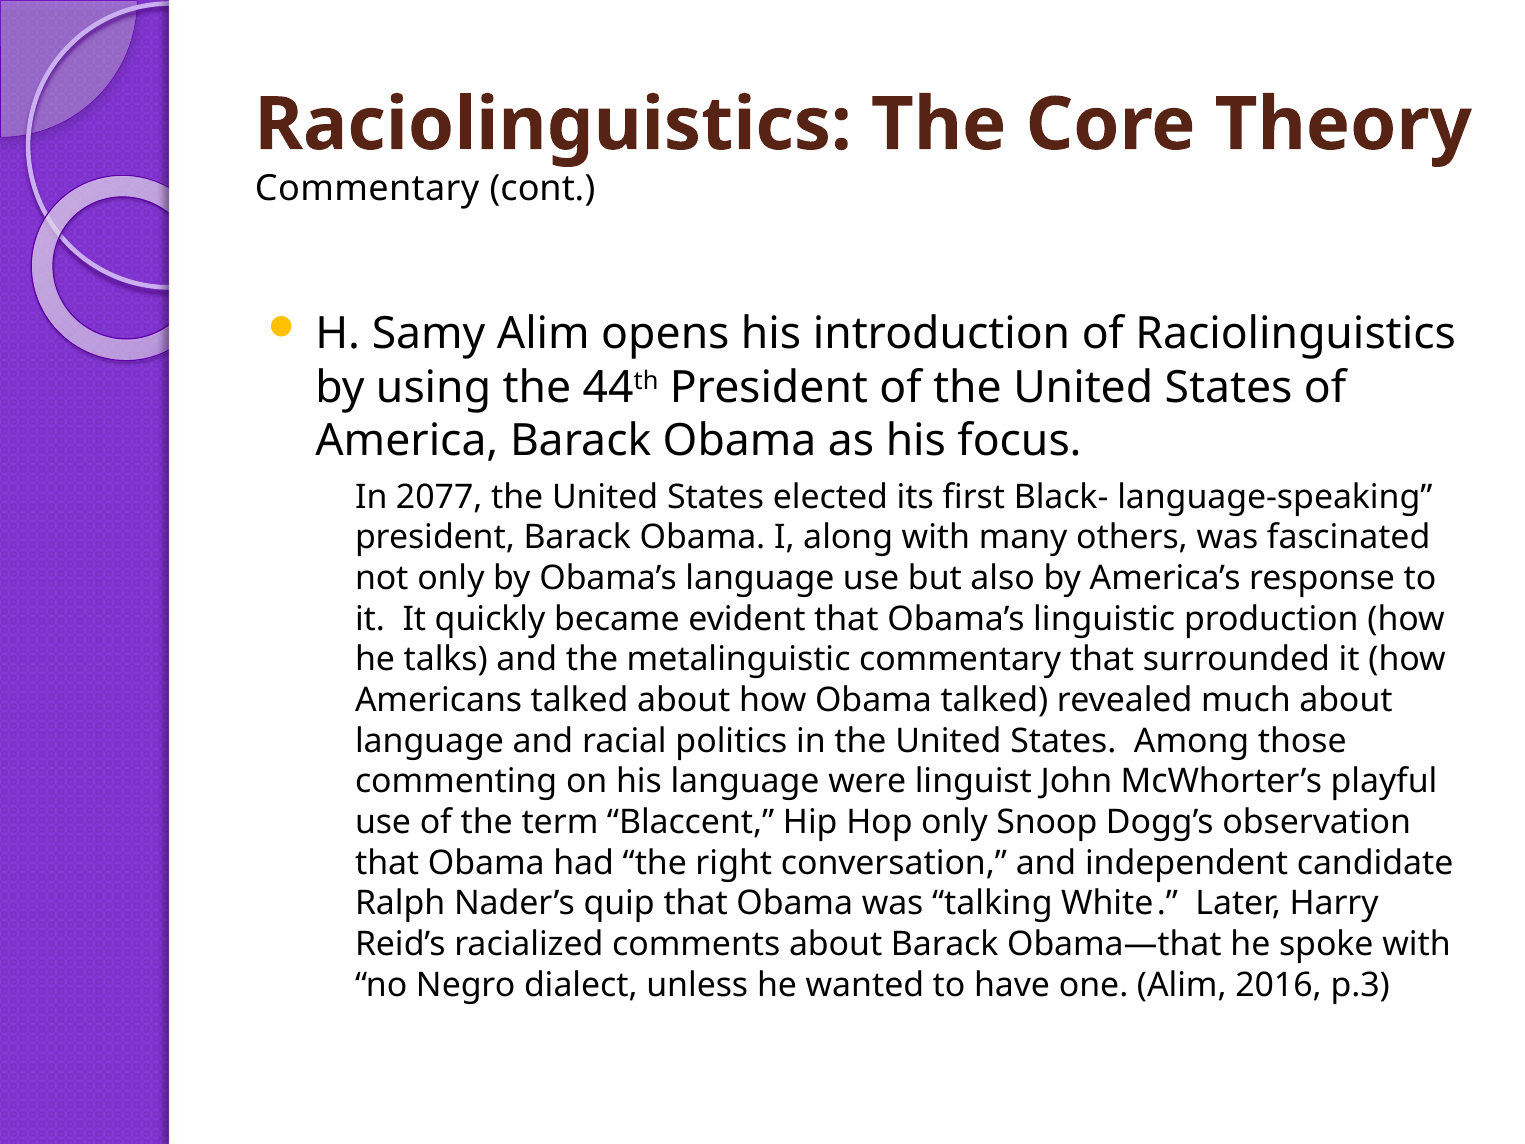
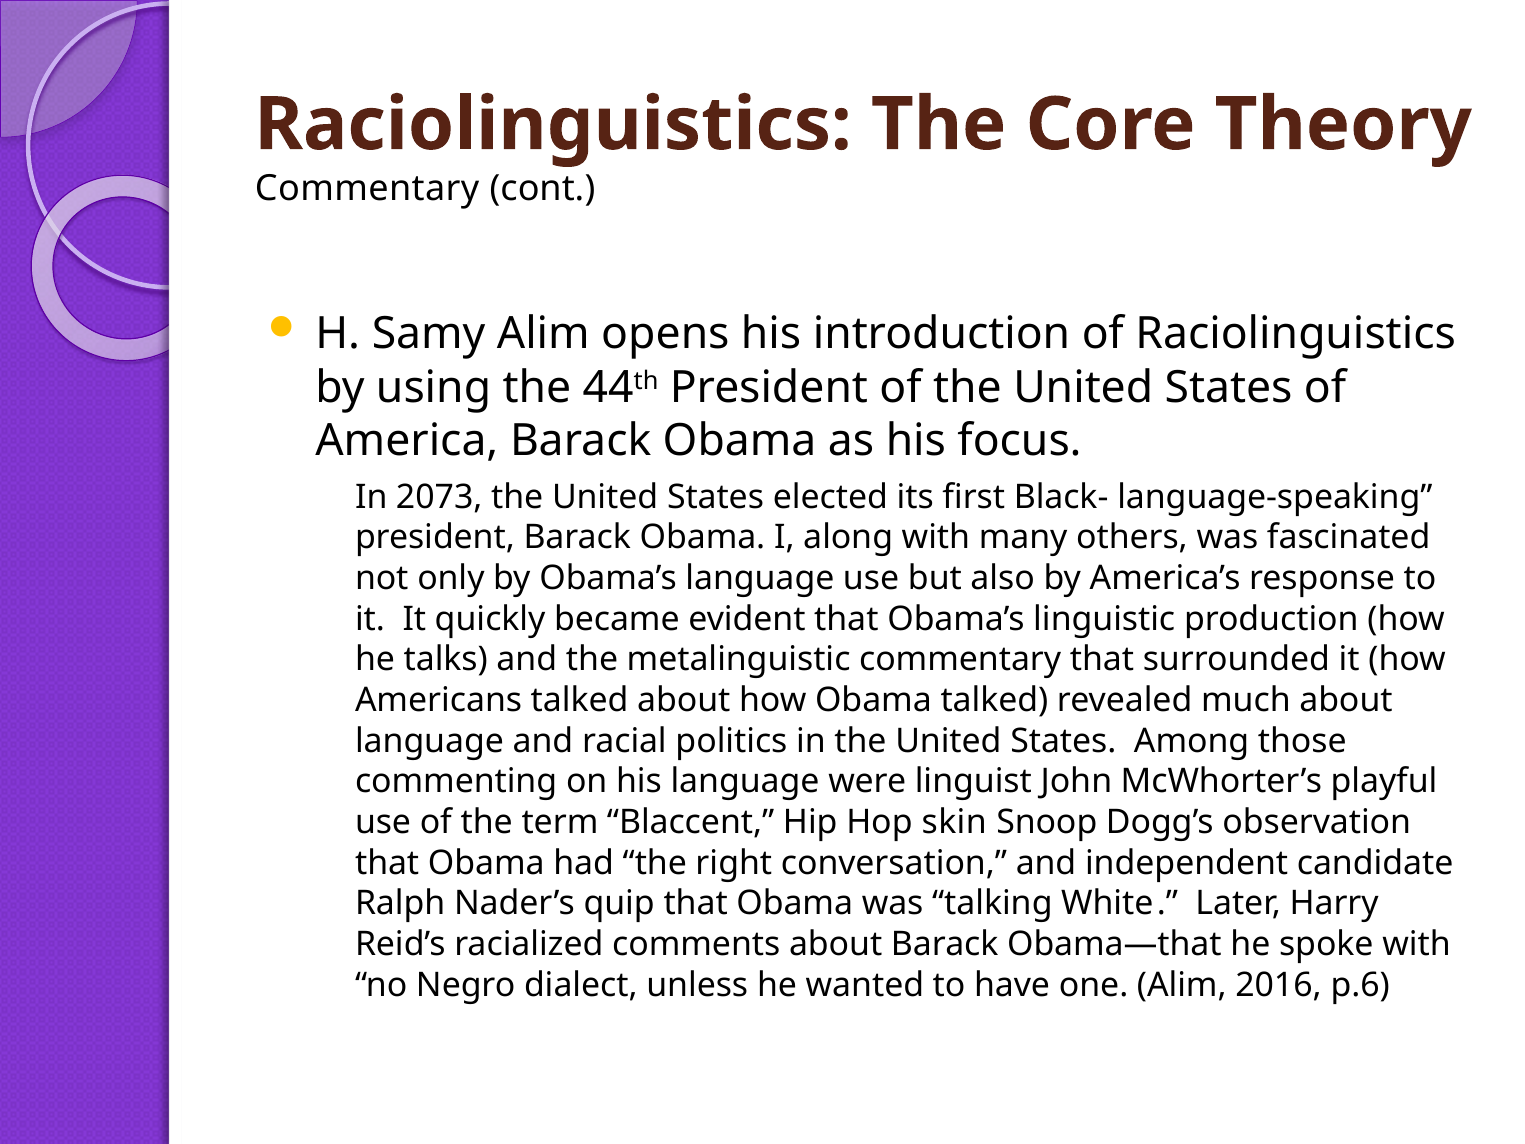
2077: 2077 -> 2073
Hop only: only -> skin
p.3: p.3 -> p.6
